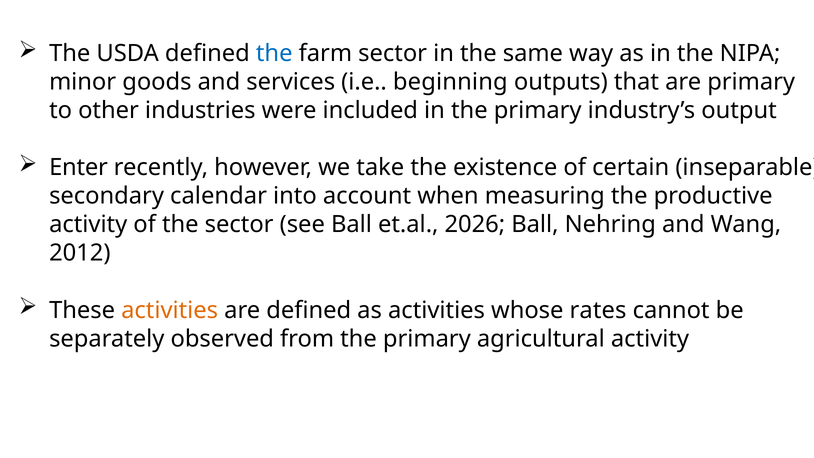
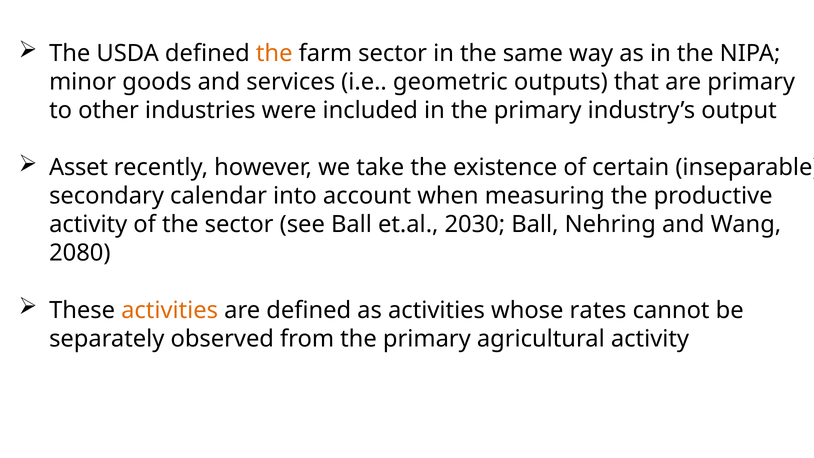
the at (274, 54) colour: blue -> orange
beginning: beginning -> geometric
Enter: Enter -> Asset
2026: 2026 -> 2030
2012: 2012 -> 2080
